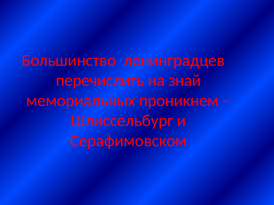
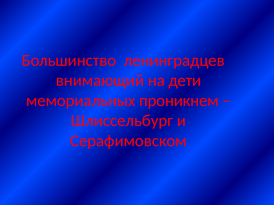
перечислить: перечислить -> внимающий
знай: знай -> дети
